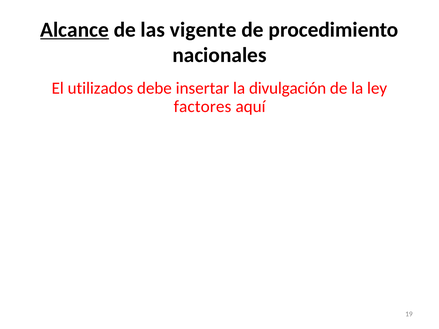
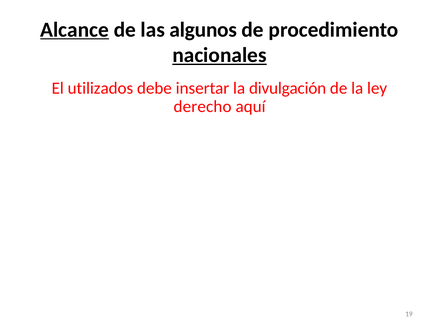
vigente: vigente -> algunos
nacionales underline: none -> present
factores: factores -> derecho
